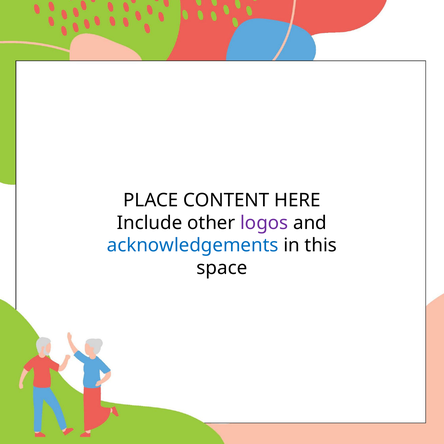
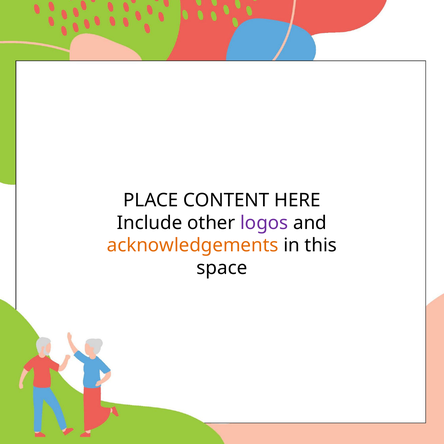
acknowledgements colour: blue -> orange
